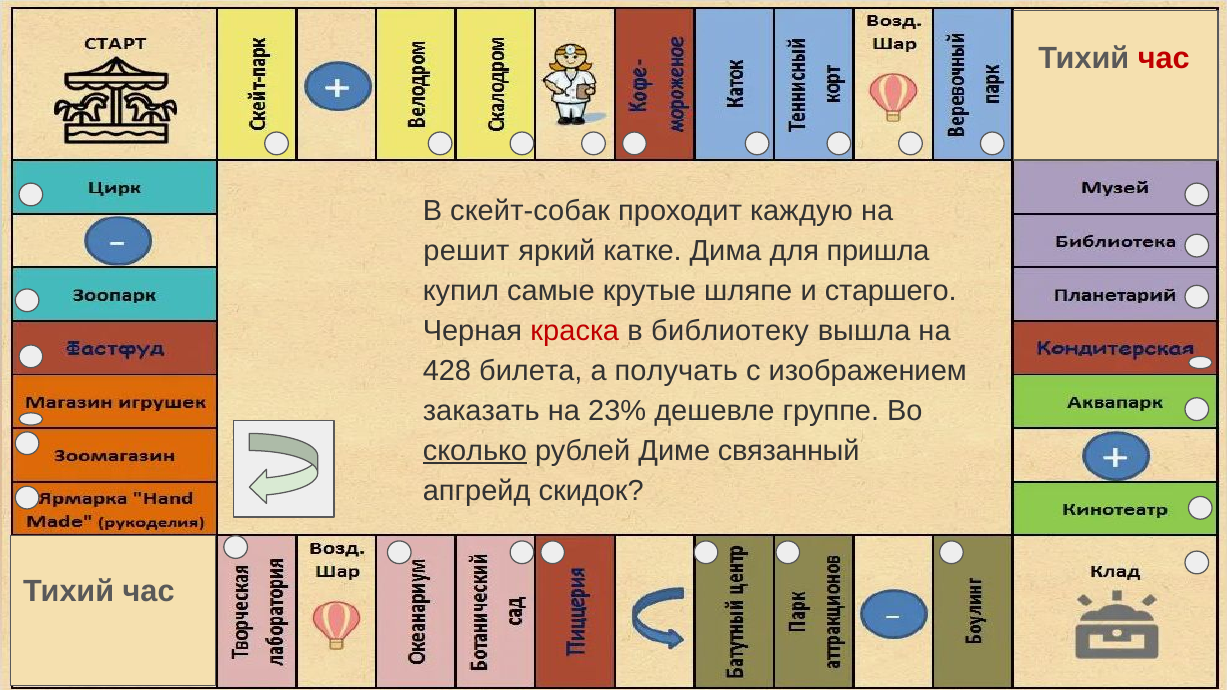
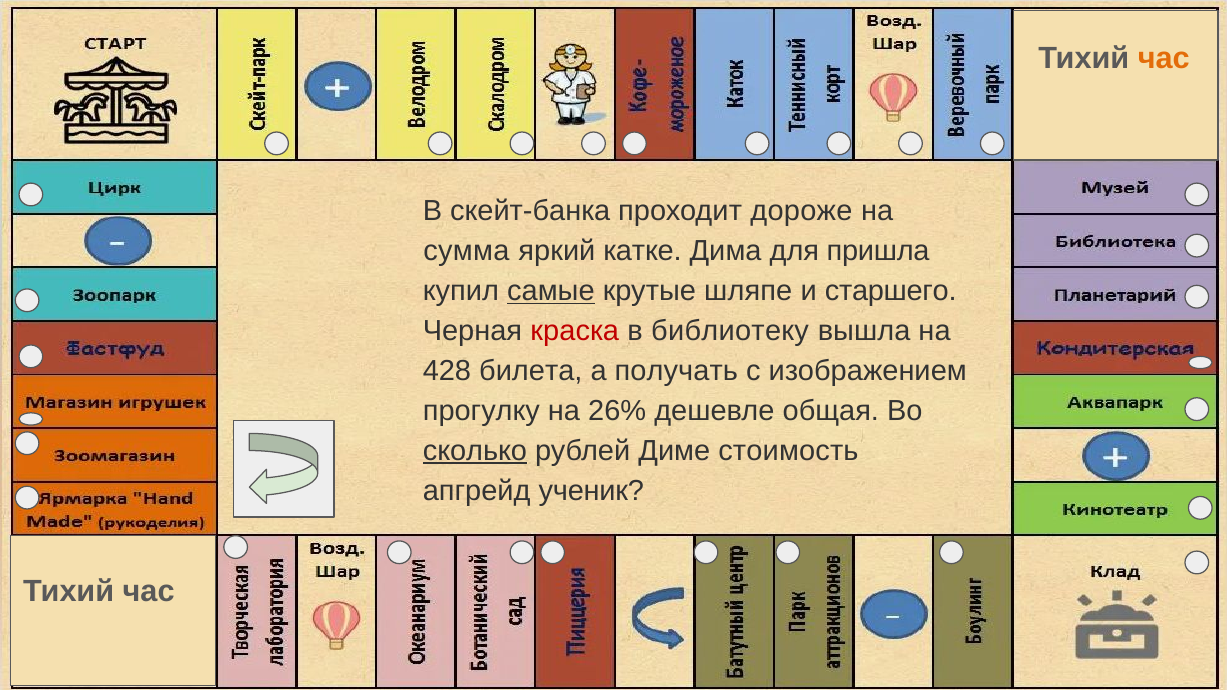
час at (1164, 58) colour: red -> orange
скейт-собак: скейт-собак -> скейт-банка
каждую: каждую -> дороже
решит: решит -> сумма
самые underline: none -> present
заказать: заказать -> прогулку
23%: 23% -> 26%
группе: группе -> общая
связанный: связанный -> стоимость
скидок: скидок -> ученик
